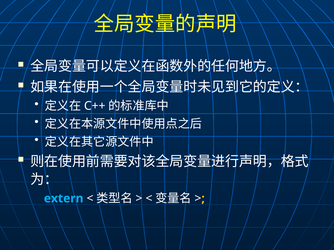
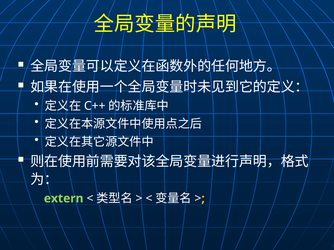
extern colour: light blue -> light green
